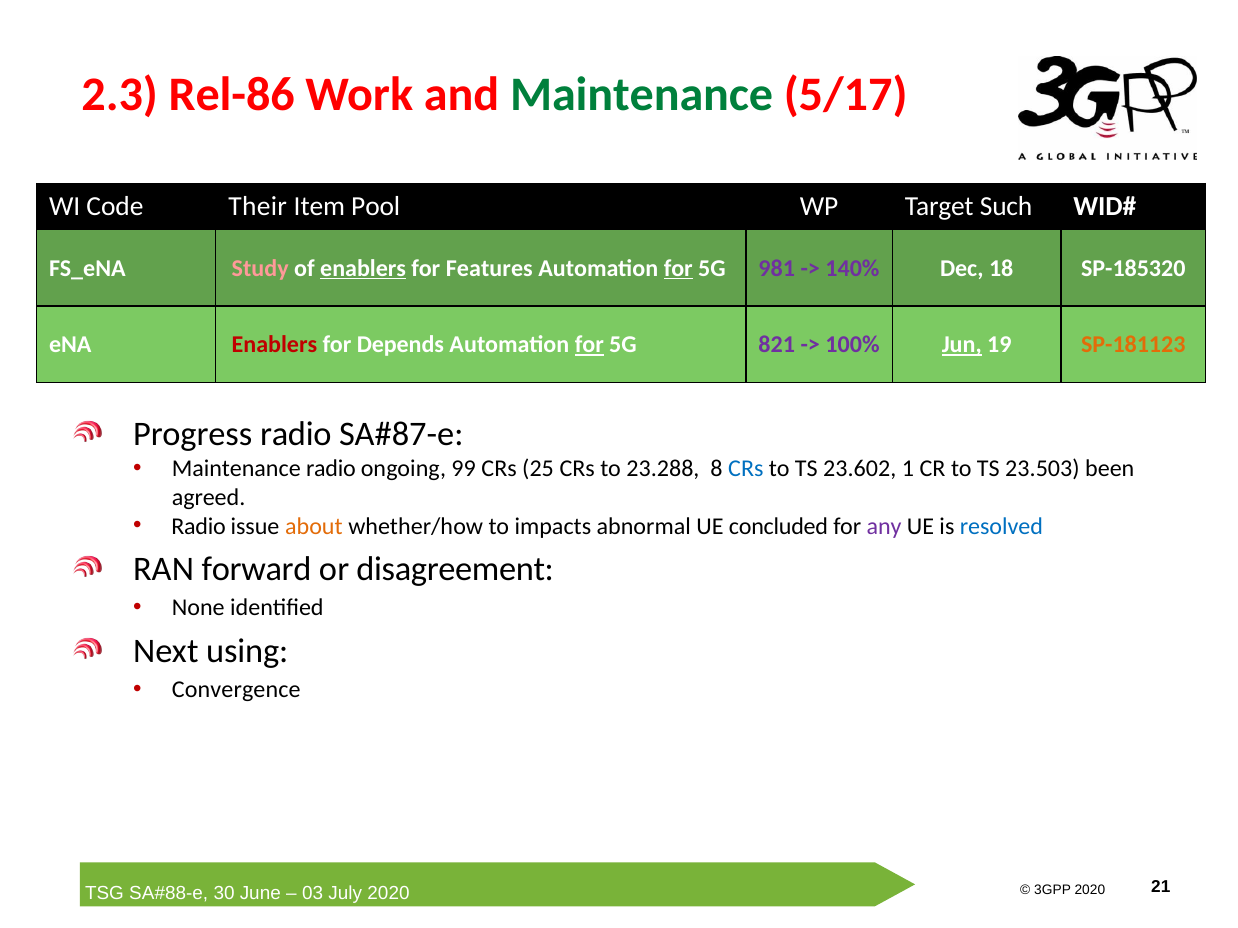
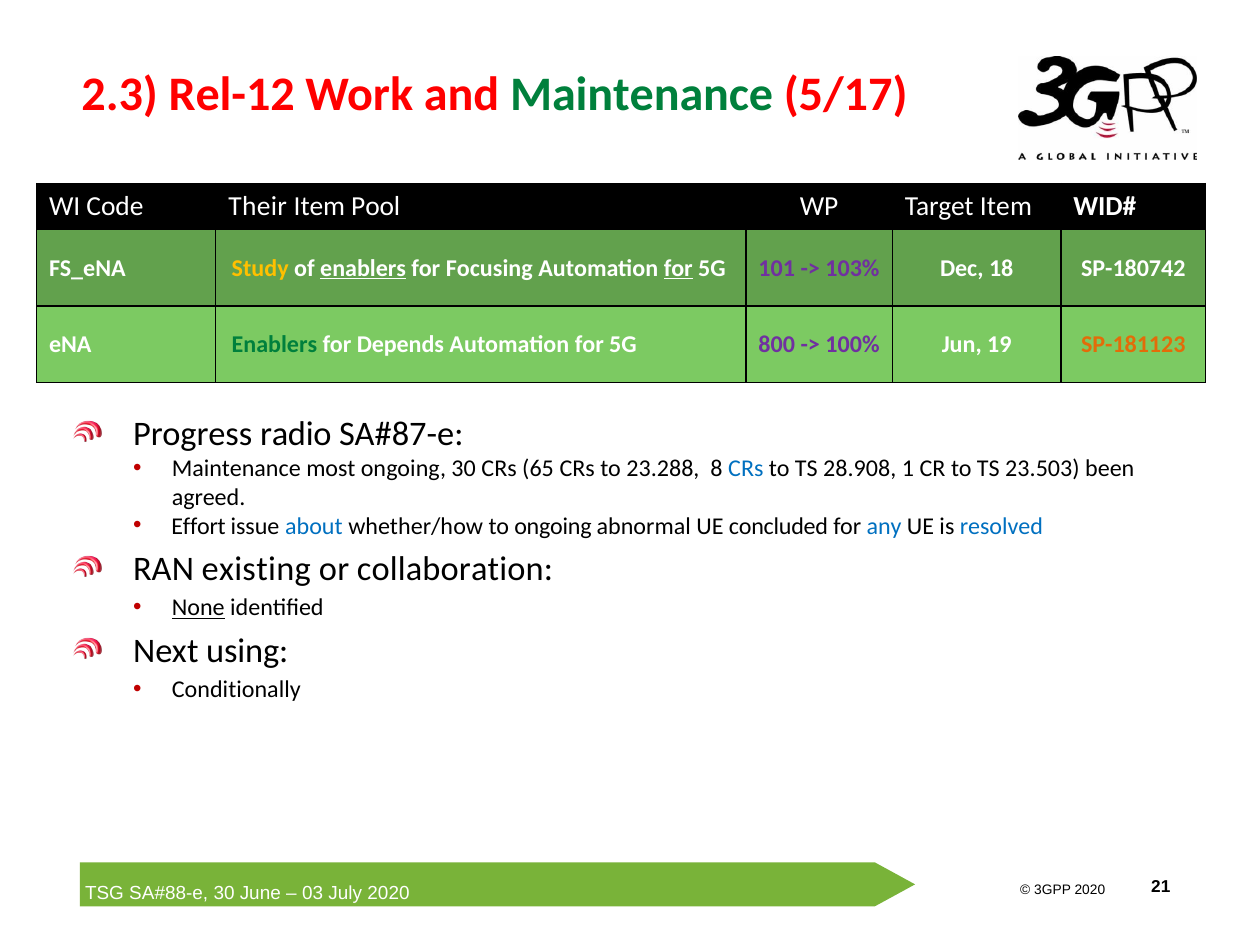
Rel-86: Rel-86 -> Rel-12
Target Such: Such -> Item
Study colour: pink -> yellow
Features: Features -> Focusing
981: 981 -> 101
140%: 140% -> 103%
SP-185320: SP-185320 -> SP-180742
Enablers at (274, 345) colour: red -> green
for at (589, 345) underline: present -> none
821: 821 -> 800
Jun underline: present -> none
Maintenance radio: radio -> most
ongoing 99: 99 -> 30
25: 25 -> 65
23.602: 23.602 -> 28.908
Radio at (199, 526): Radio -> Effort
about colour: orange -> blue
to impacts: impacts -> ongoing
any colour: purple -> blue
forward: forward -> existing
disagreement: disagreement -> collaboration
None underline: none -> present
Convergence: Convergence -> Conditionally
